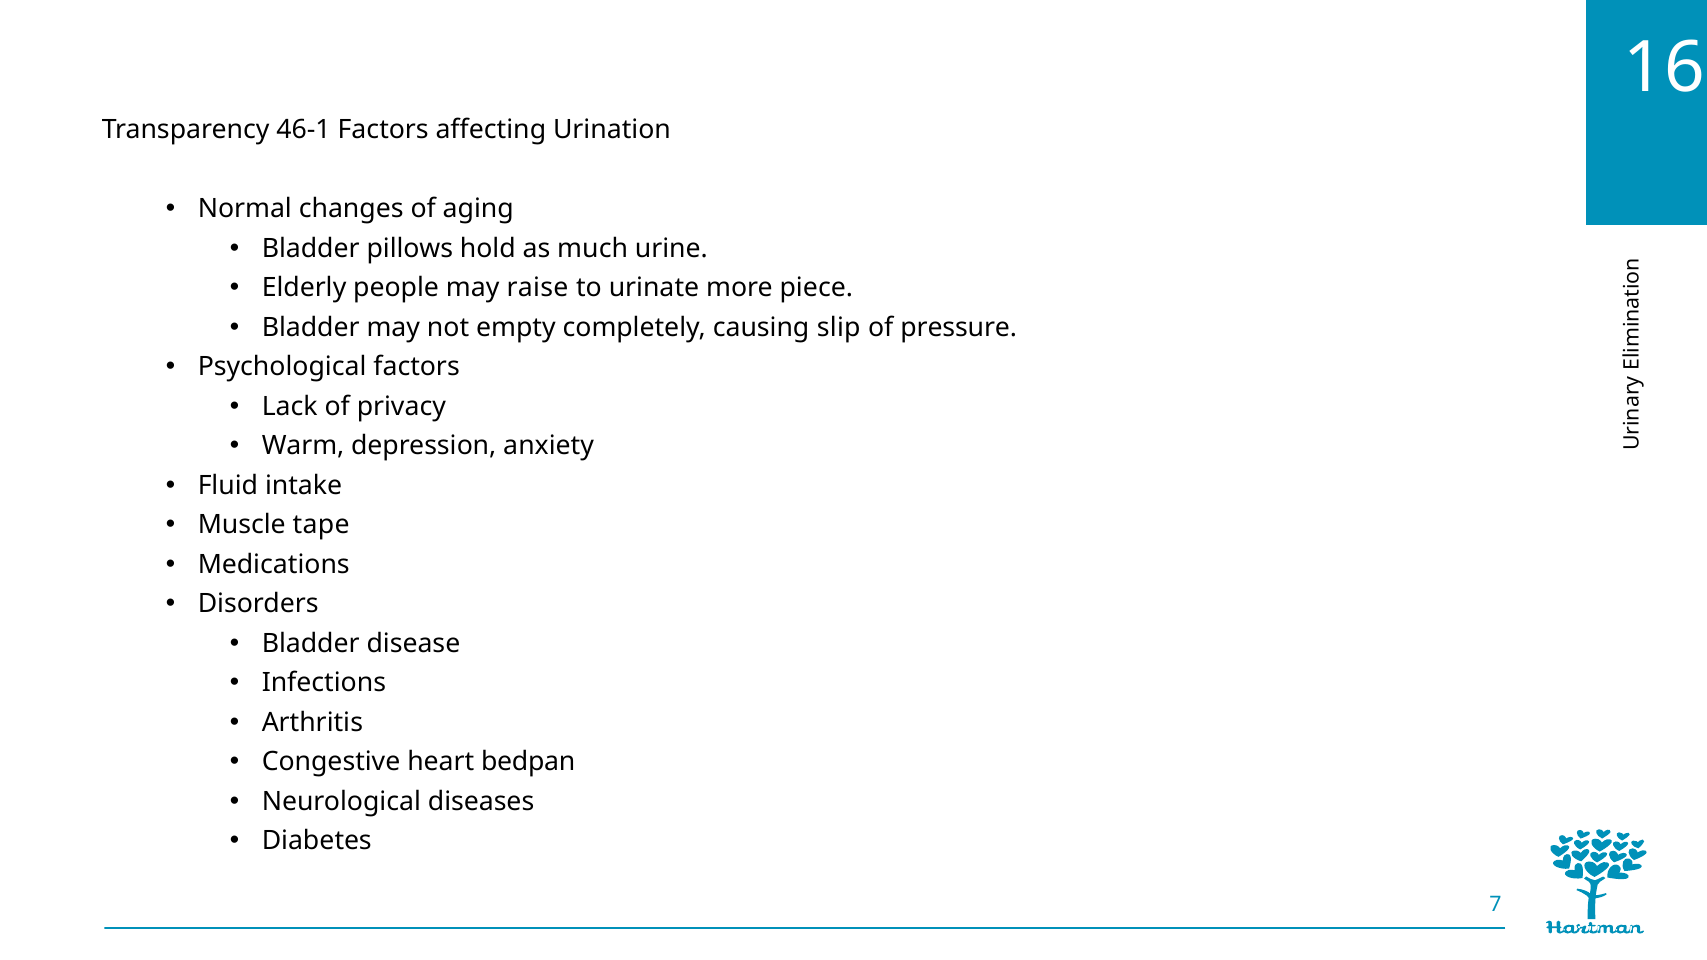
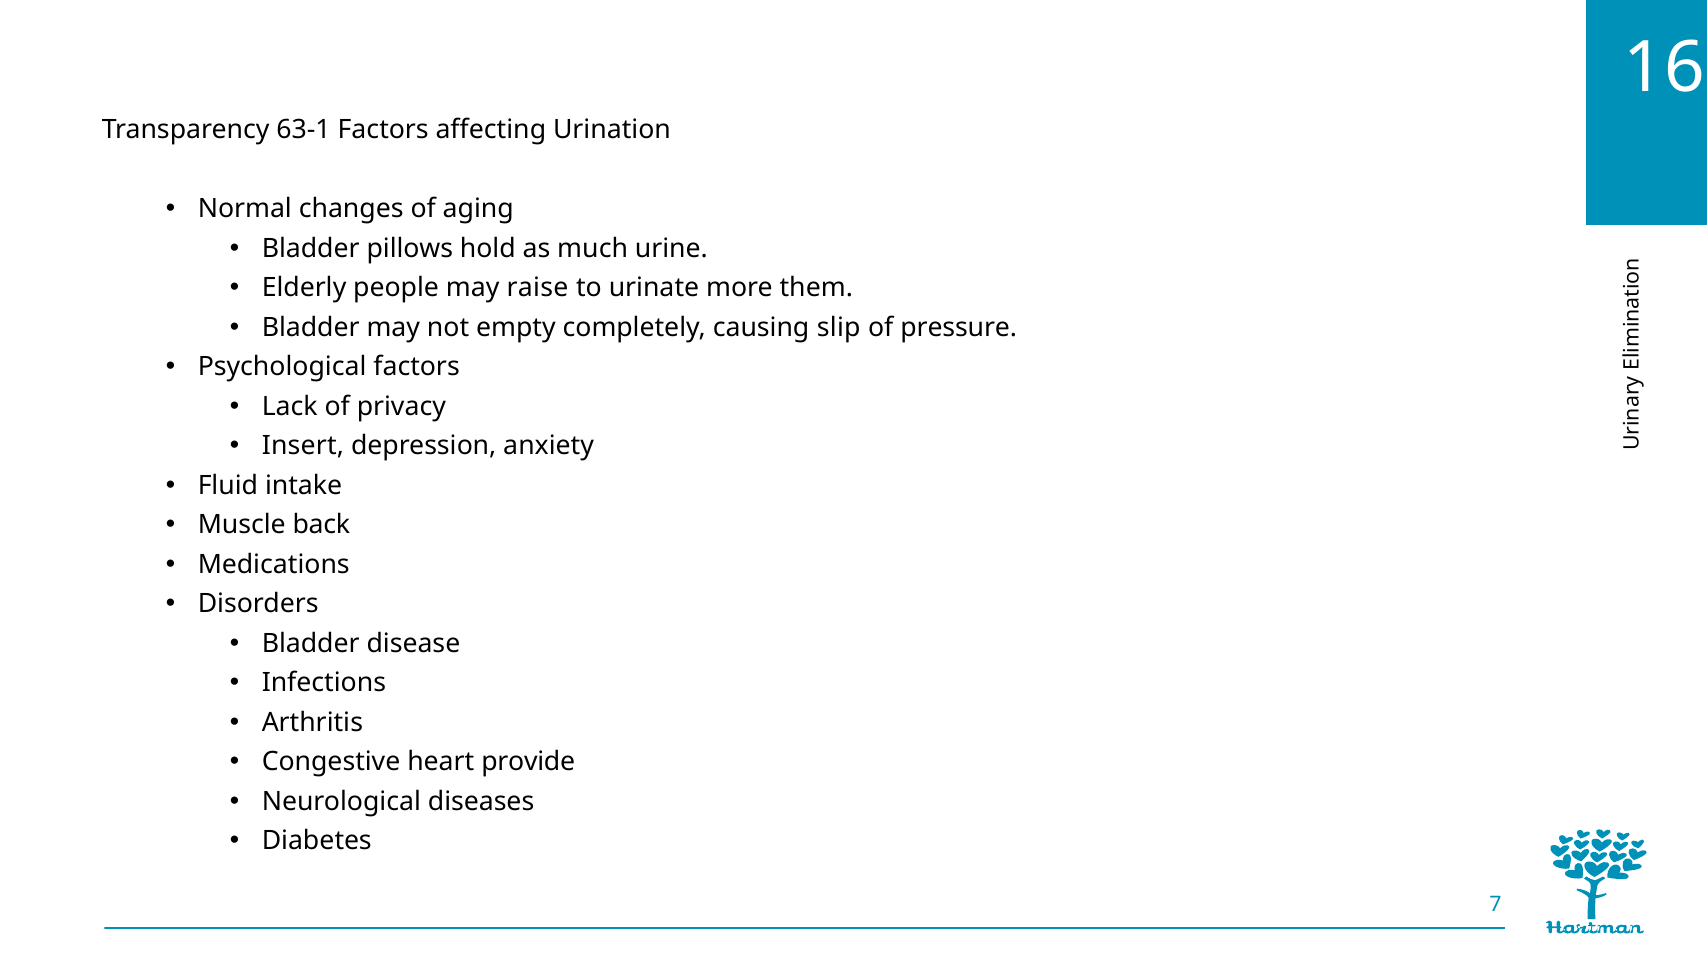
46-1: 46-1 -> 63-1
piece: piece -> them
Warm: Warm -> Insert
tape: tape -> back
bedpan: bedpan -> provide
